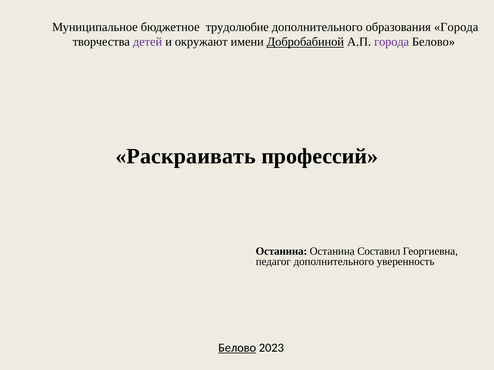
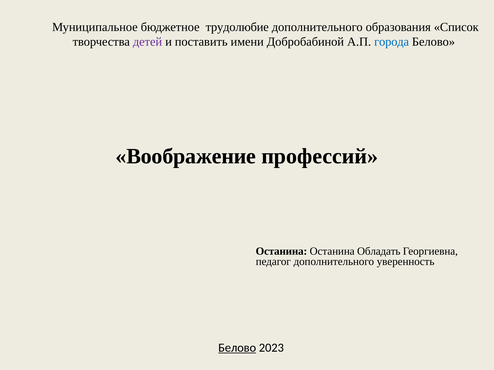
образования Города: Города -> Список
окружают: окружают -> поставить
Добробабиной underline: present -> none
города at (392, 42) colour: purple -> blue
Раскраивать: Раскраивать -> Воображение
Составил: Составил -> Обладать
